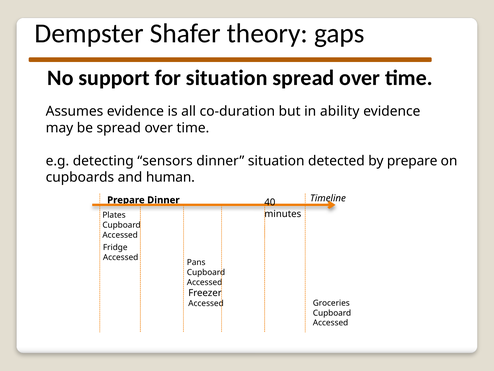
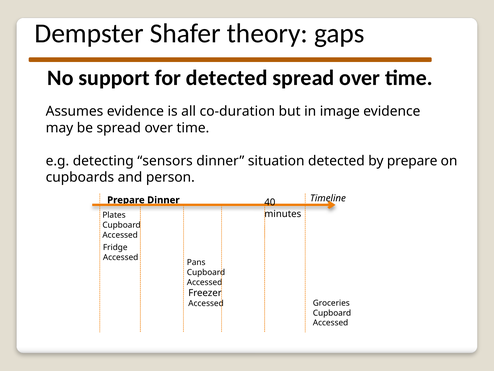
for situation: situation -> detected
ability: ability -> image
human: human -> person
